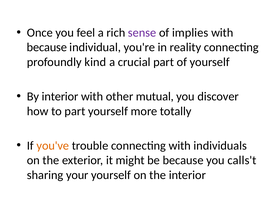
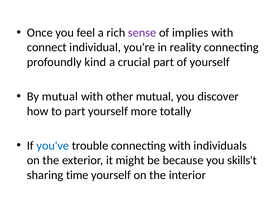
because at (47, 47): because -> connect
By interior: interior -> mutual
you've colour: orange -> blue
calls't: calls't -> skills't
your: your -> time
